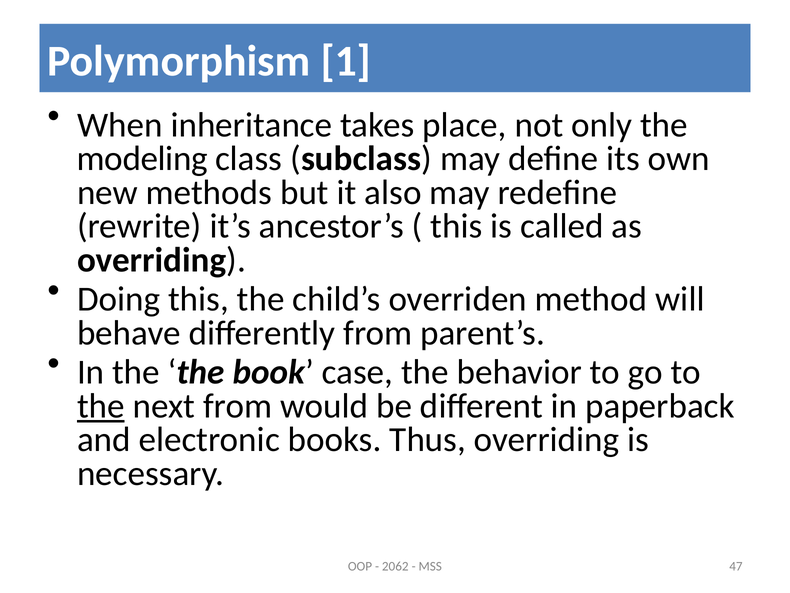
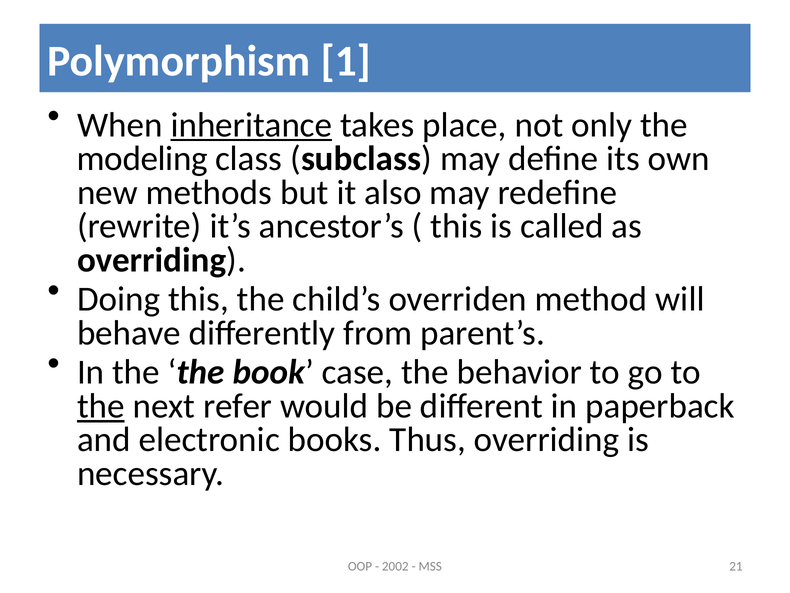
inheritance underline: none -> present
next from: from -> refer
2062: 2062 -> 2002
47: 47 -> 21
